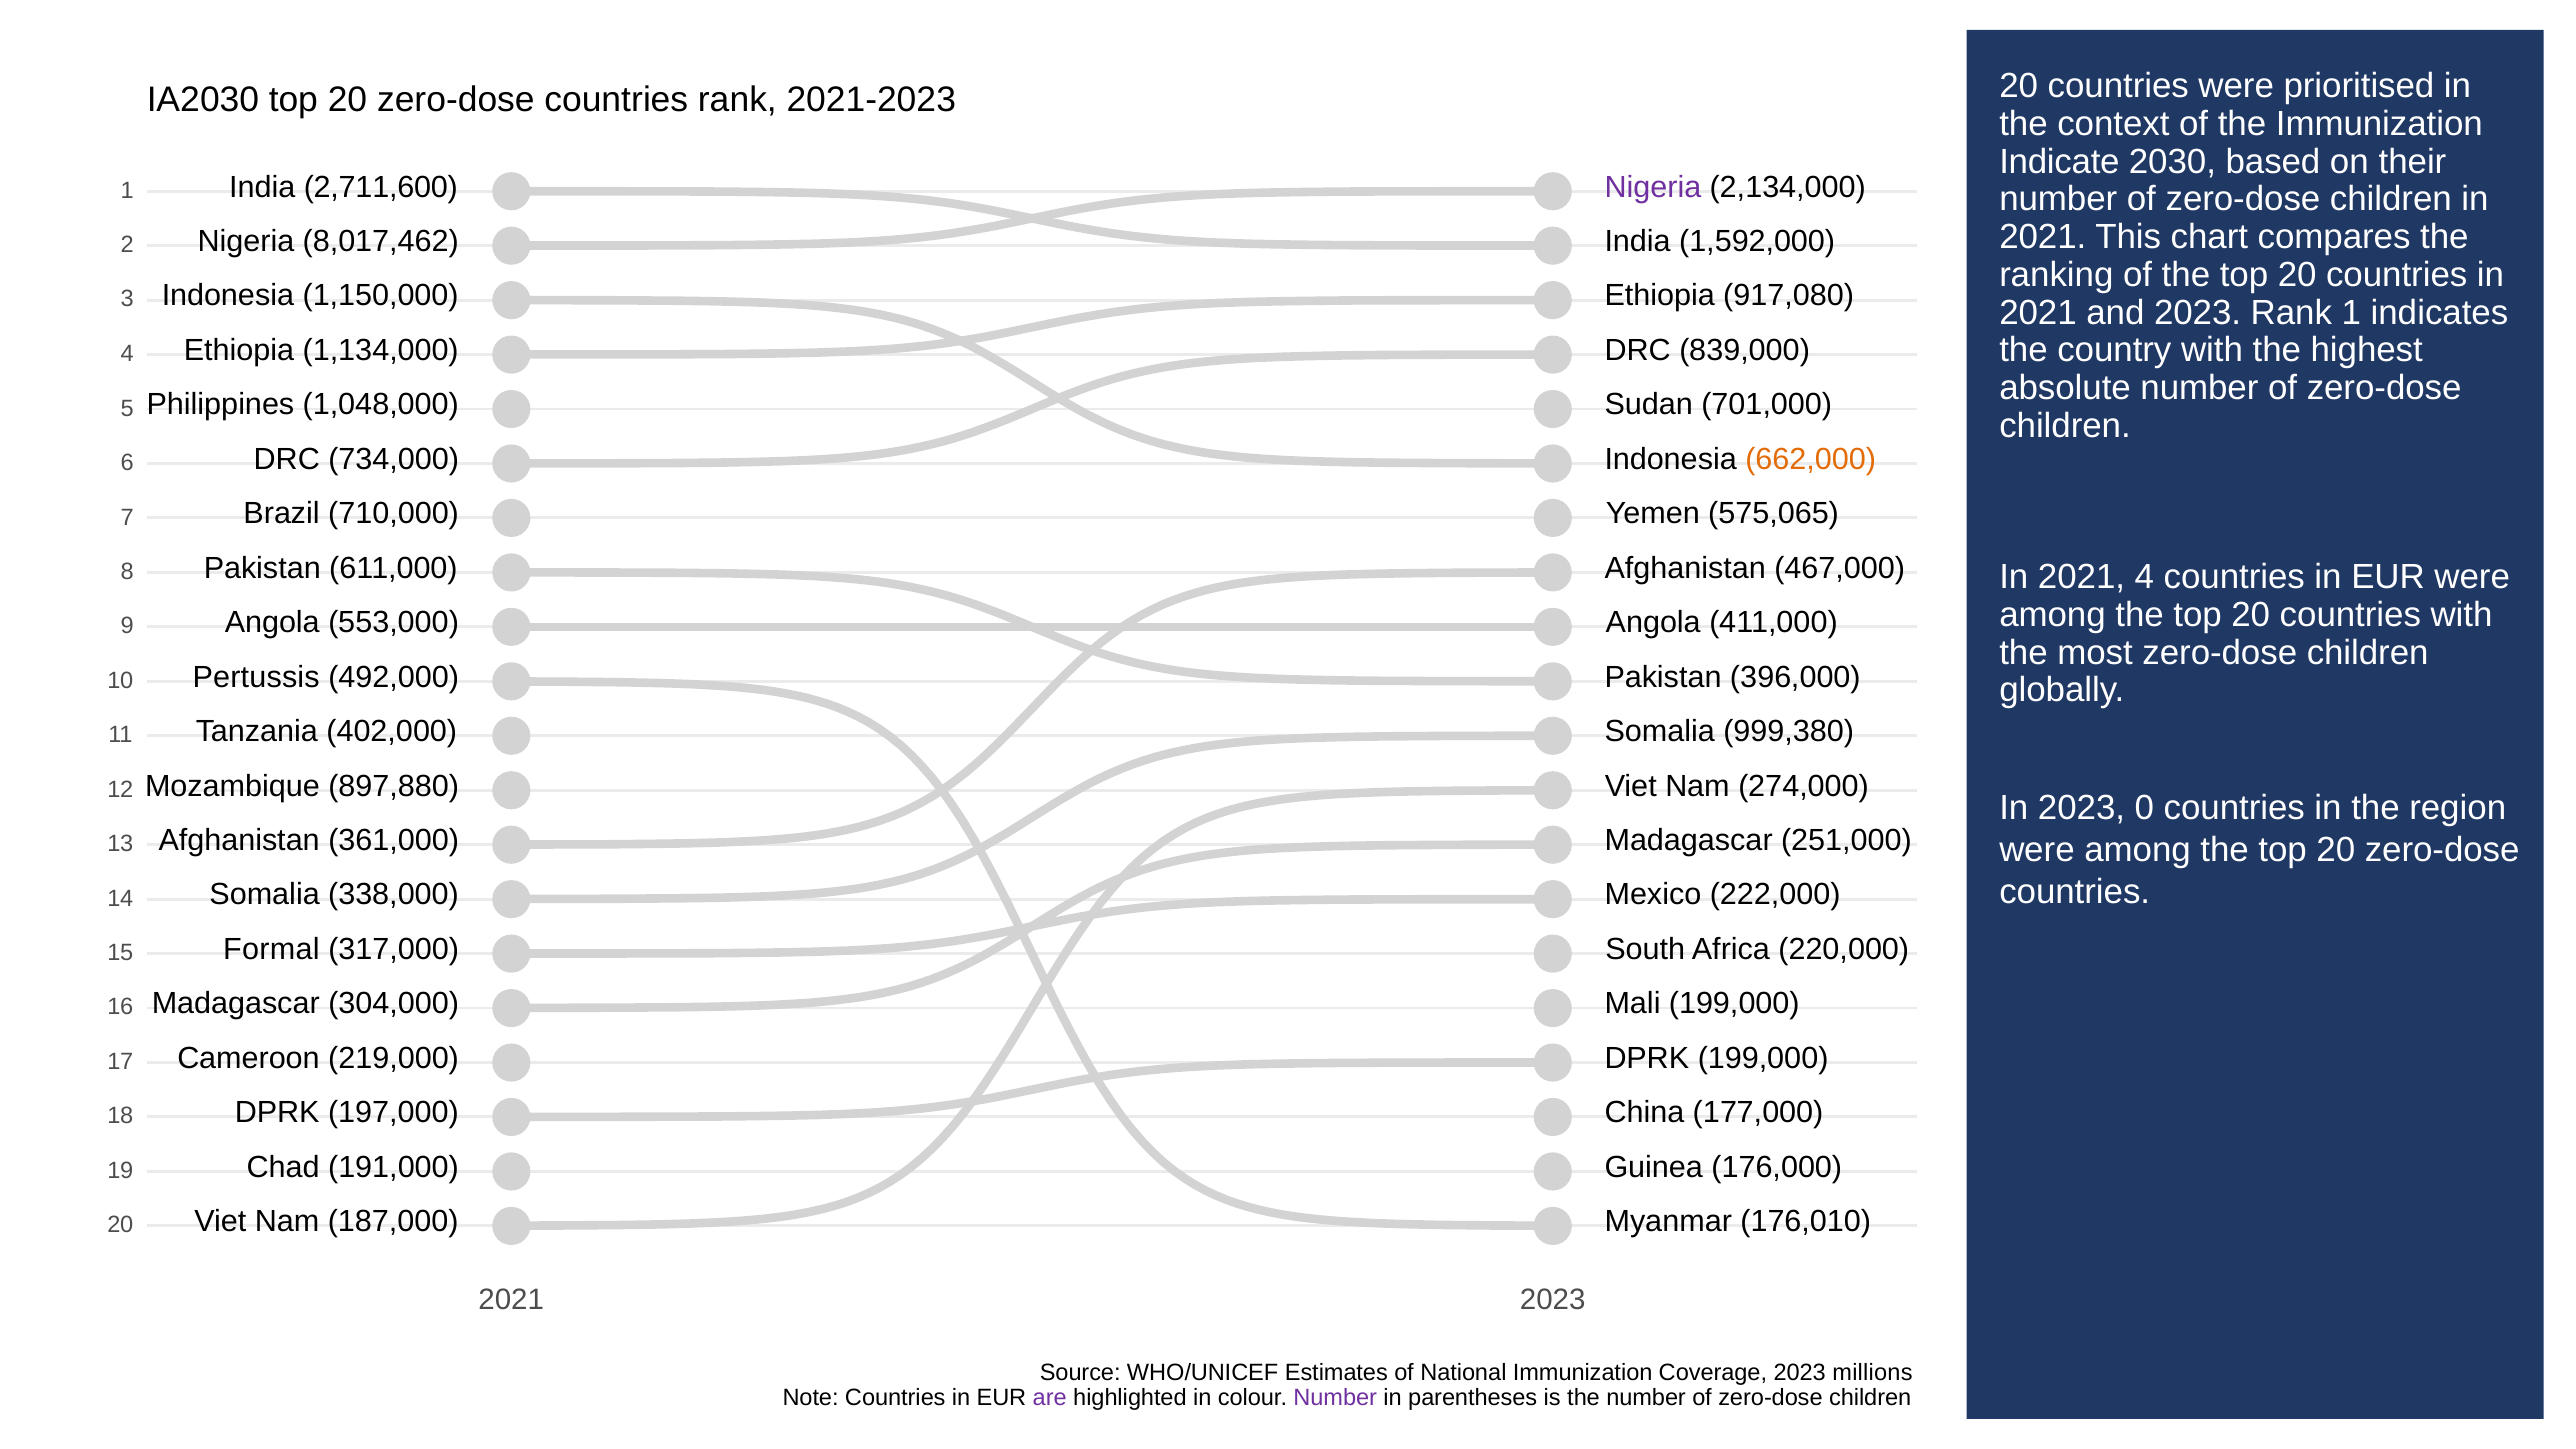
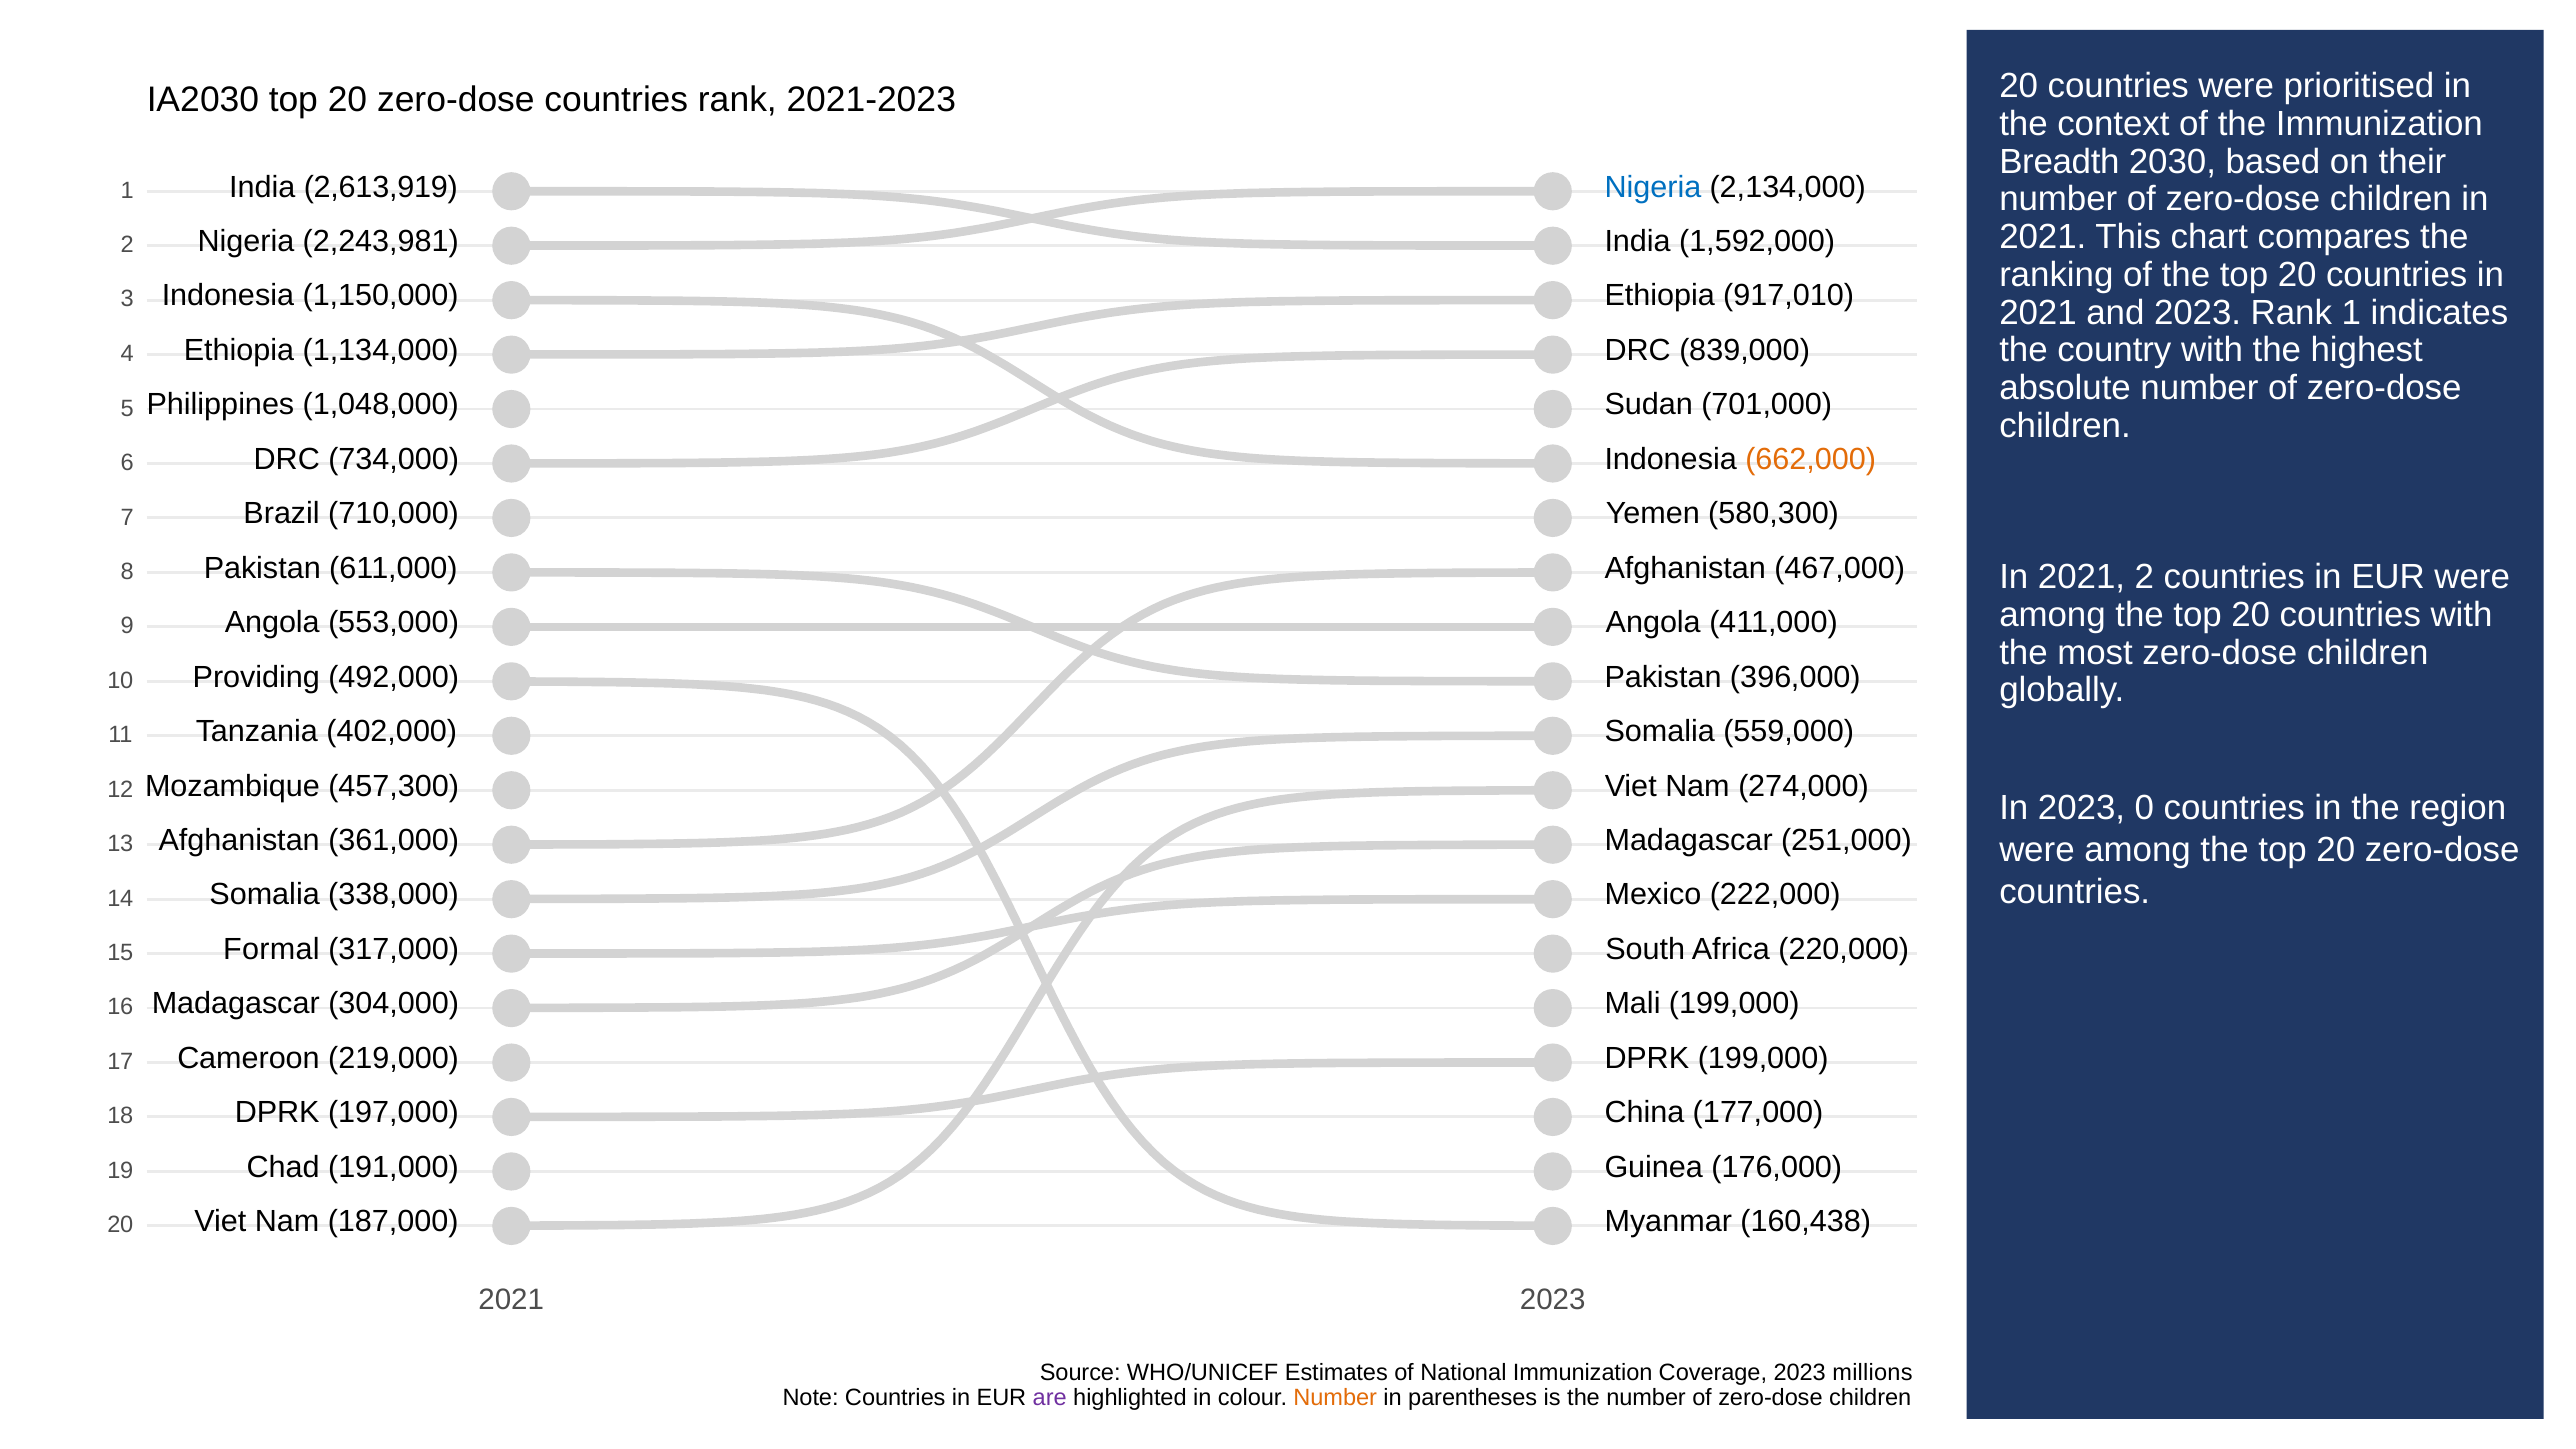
Indicate: Indicate -> Breadth
2,711,600: 2,711,600 -> 2,613,919
Nigeria at (1653, 187) colour: purple -> blue
8,017,462: 8,017,462 -> 2,243,981
917,080: 917,080 -> 917,010
575,065: 575,065 -> 580,300
2021 4: 4 -> 2
Pertussis: Pertussis -> Providing
999,380: 999,380 -> 559,000
897,880: 897,880 -> 457,300
176,010: 176,010 -> 160,438
Number at (1335, 1398) colour: purple -> orange
